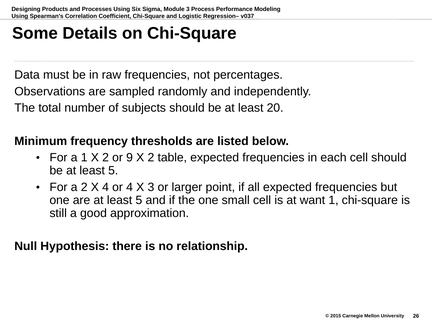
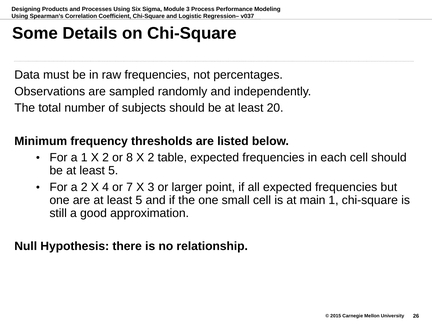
9: 9 -> 8
or 4: 4 -> 7
want: want -> main
